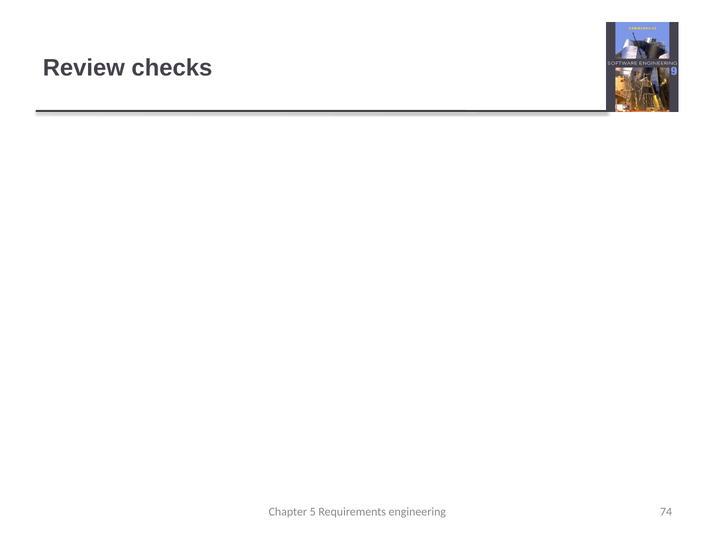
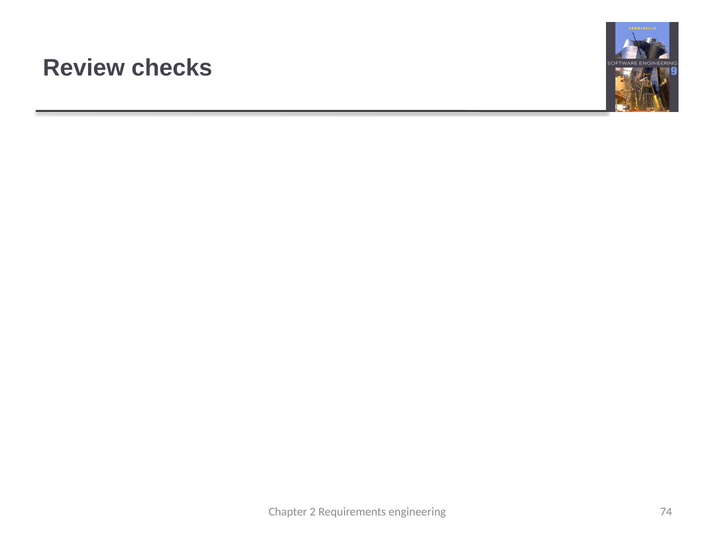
5: 5 -> 2
